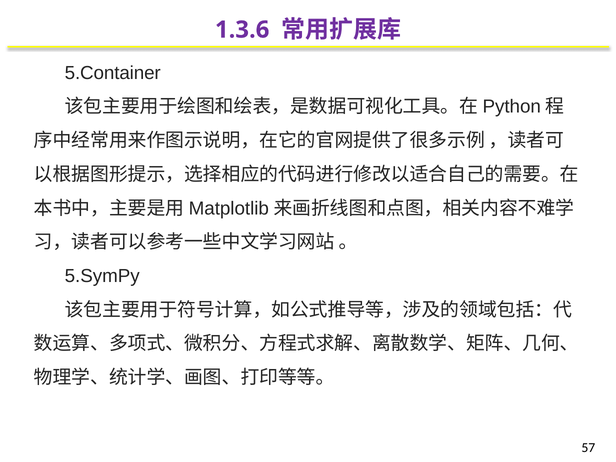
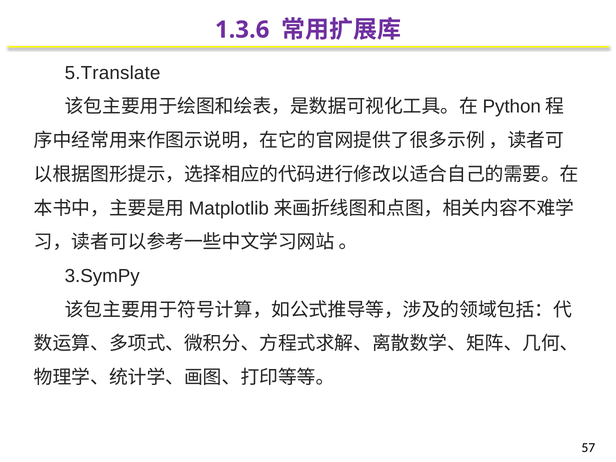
5.Container: 5.Container -> 5.Translate
5.SymPy: 5.SymPy -> 3.SymPy
